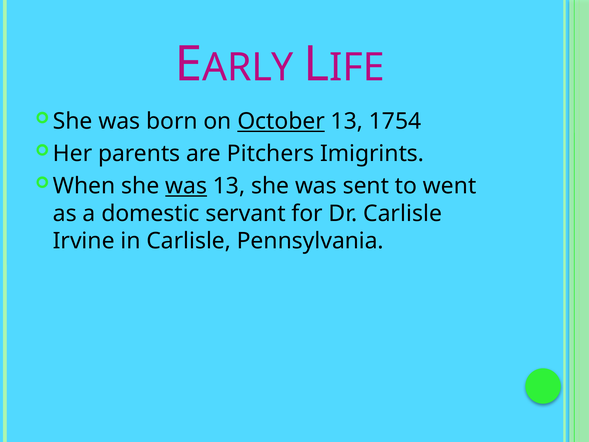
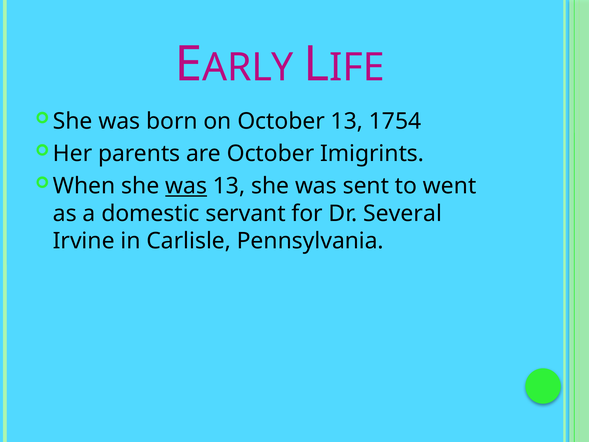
October at (281, 121) underline: present -> none
are Pitchers: Pitchers -> October
Dr Carlisle: Carlisle -> Several
